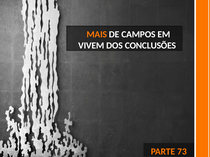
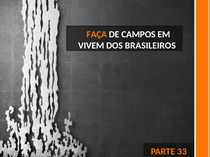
MAIS: MAIS -> FAÇA
CONCLUSÕES: CONCLUSÕES -> BRASILEIROS
73: 73 -> 33
